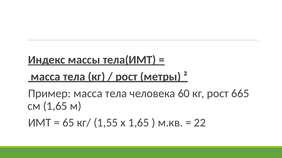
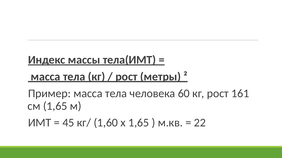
665: 665 -> 161
65: 65 -> 45
1,55: 1,55 -> 1,60
